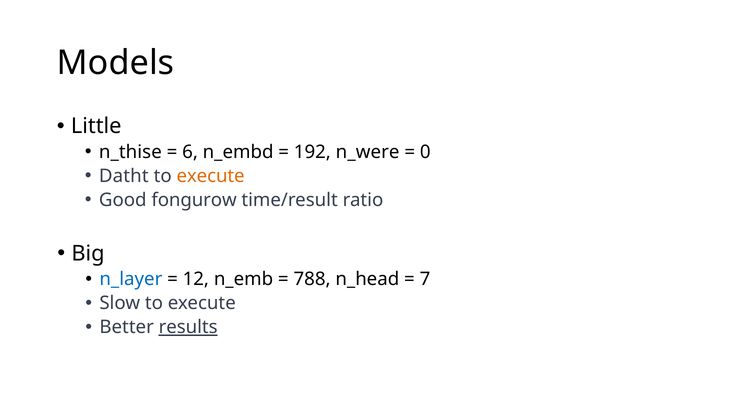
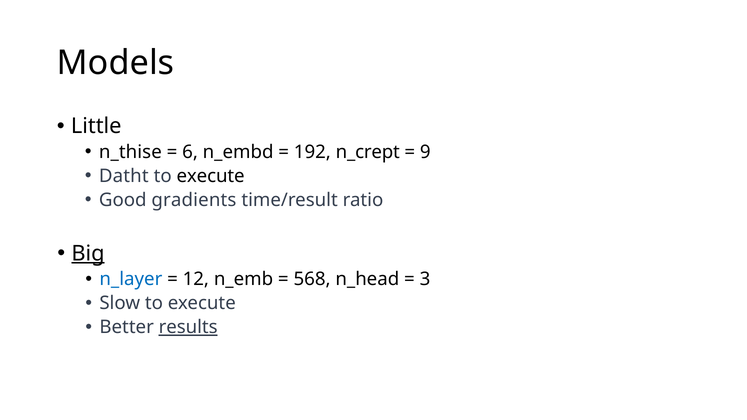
n_were: n_were -> n_crept
0: 0 -> 9
execute at (211, 176) colour: orange -> black
fongurow: fongurow -> gradients
Big underline: none -> present
788: 788 -> 568
7: 7 -> 3
